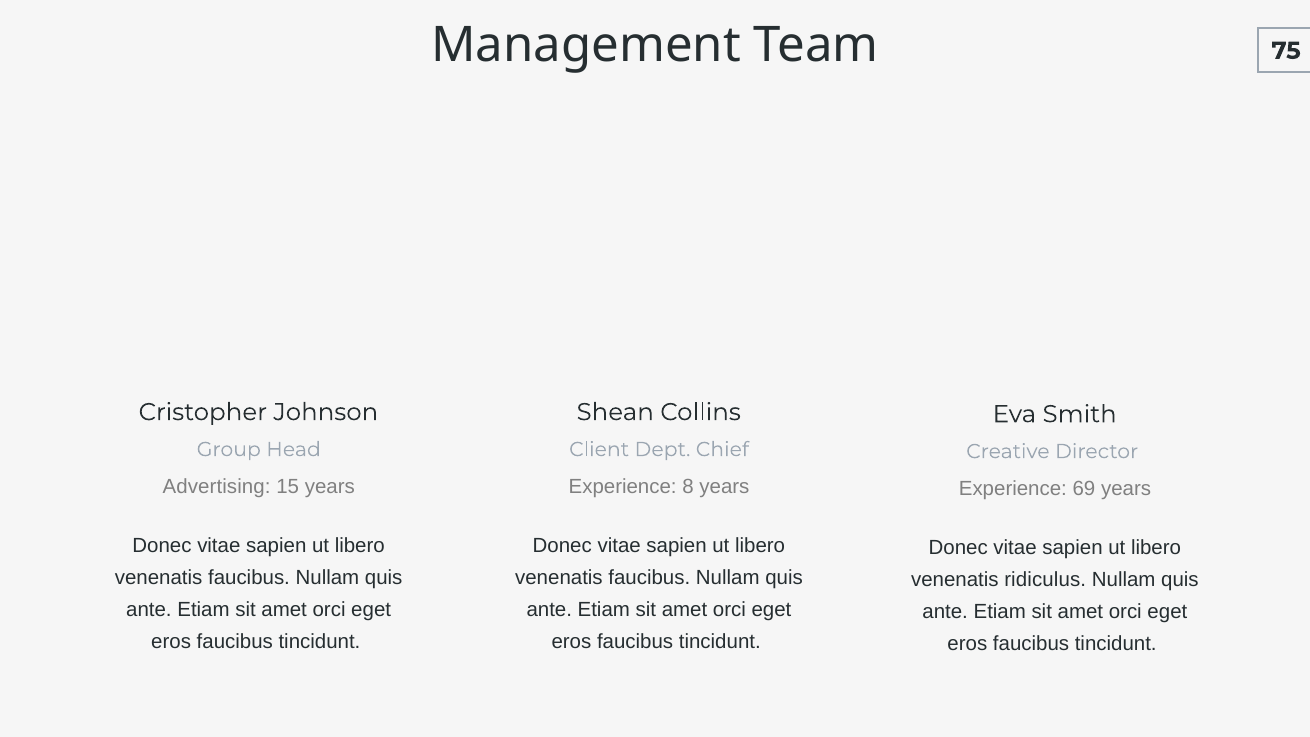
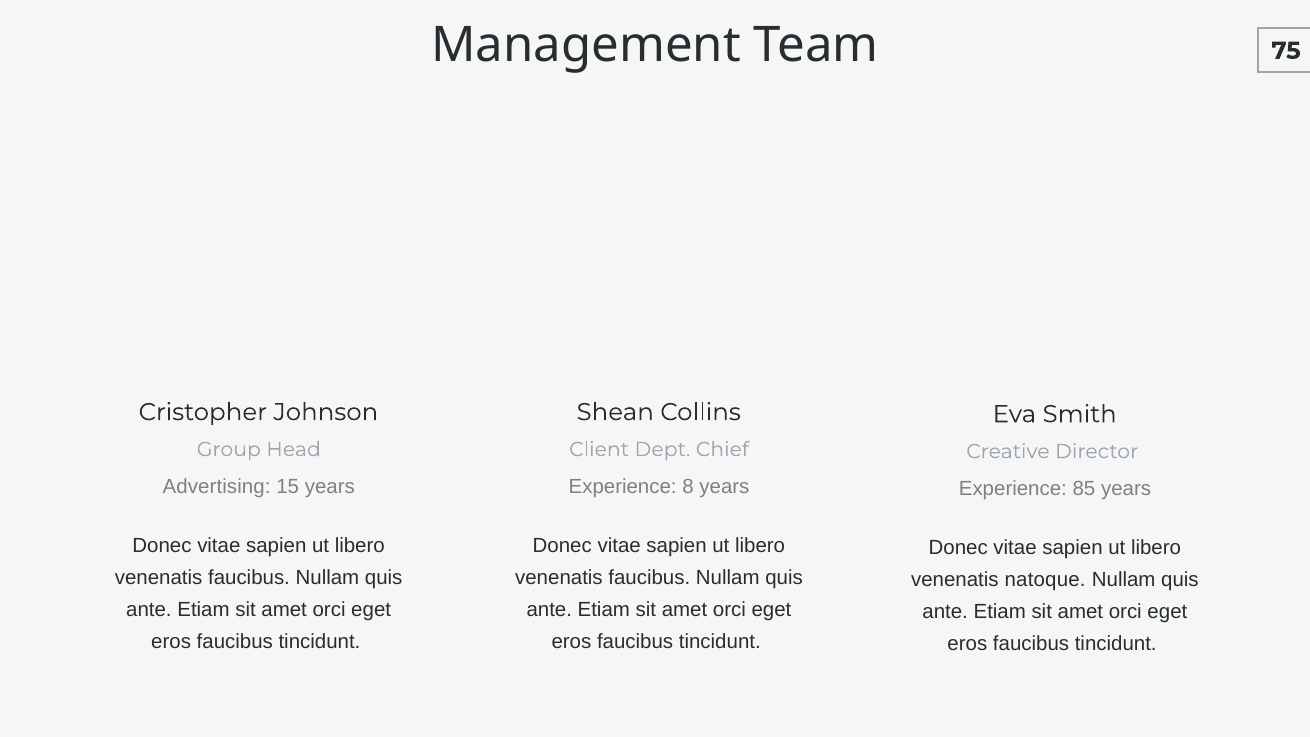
69: 69 -> 85
ridiculus: ridiculus -> natoque
